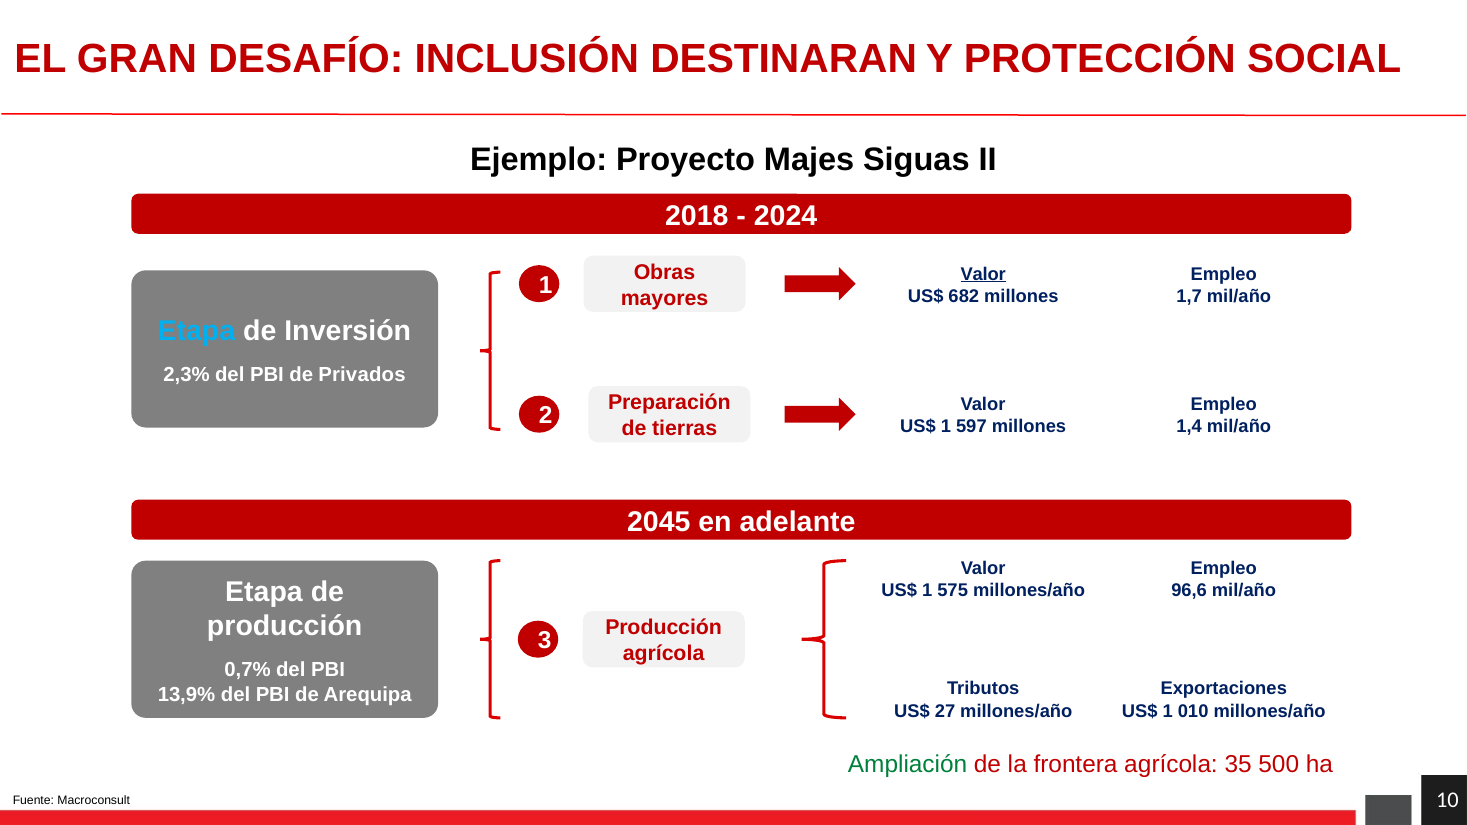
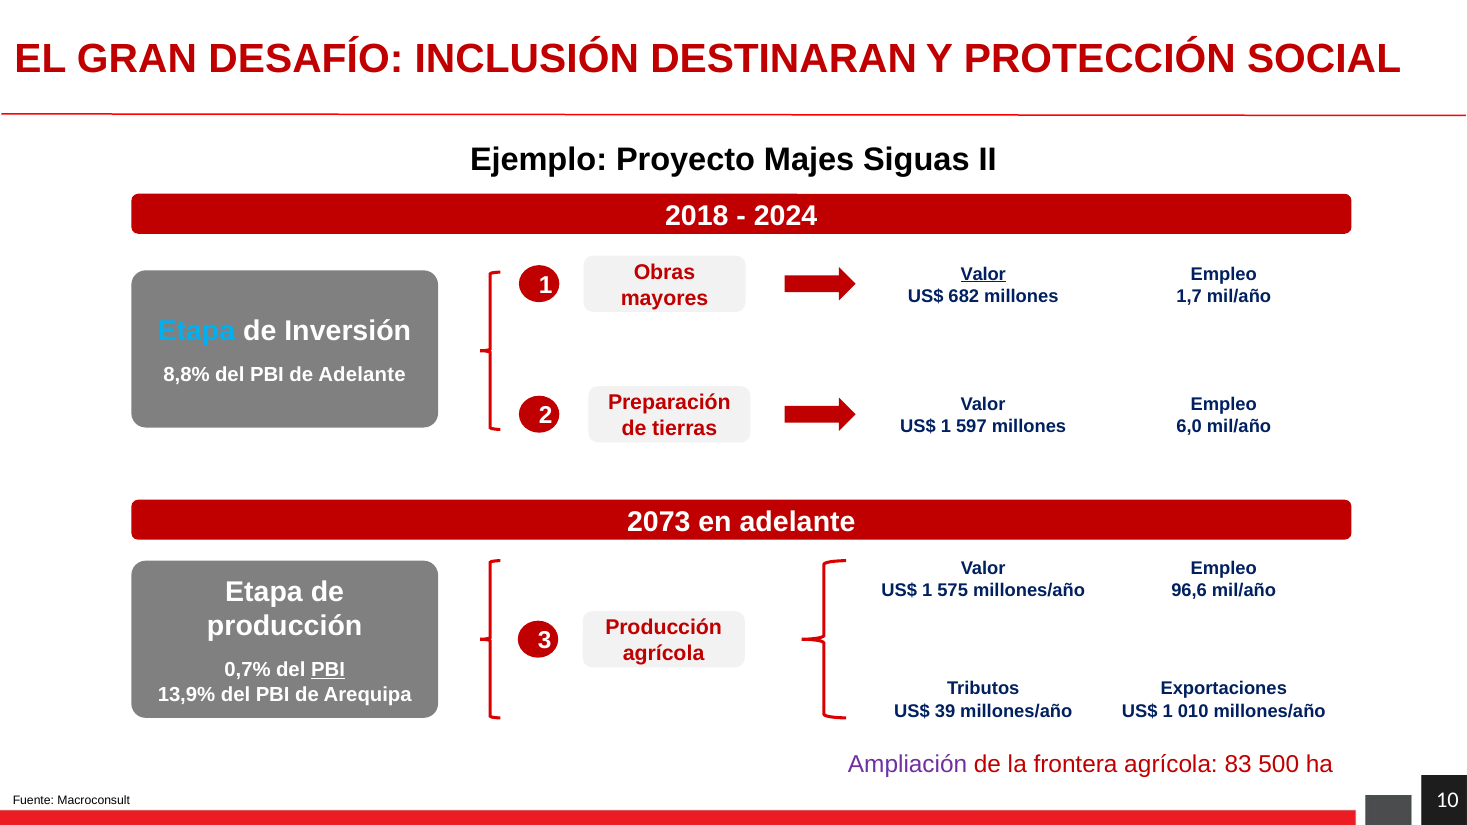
2,3%: 2,3% -> 8,8%
de Privados: Privados -> Adelante
1,4: 1,4 -> 6,0
2045: 2045 -> 2073
PBI at (328, 670) underline: none -> present
27: 27 -> 39
Ampliación colour: green -> purple
35: 35 -> 83
